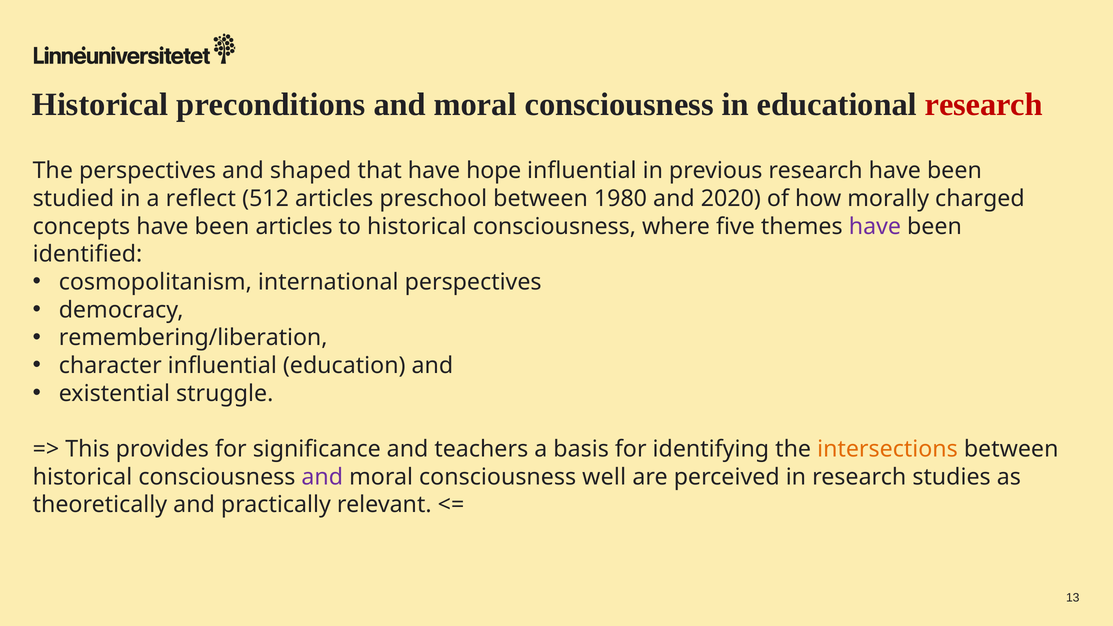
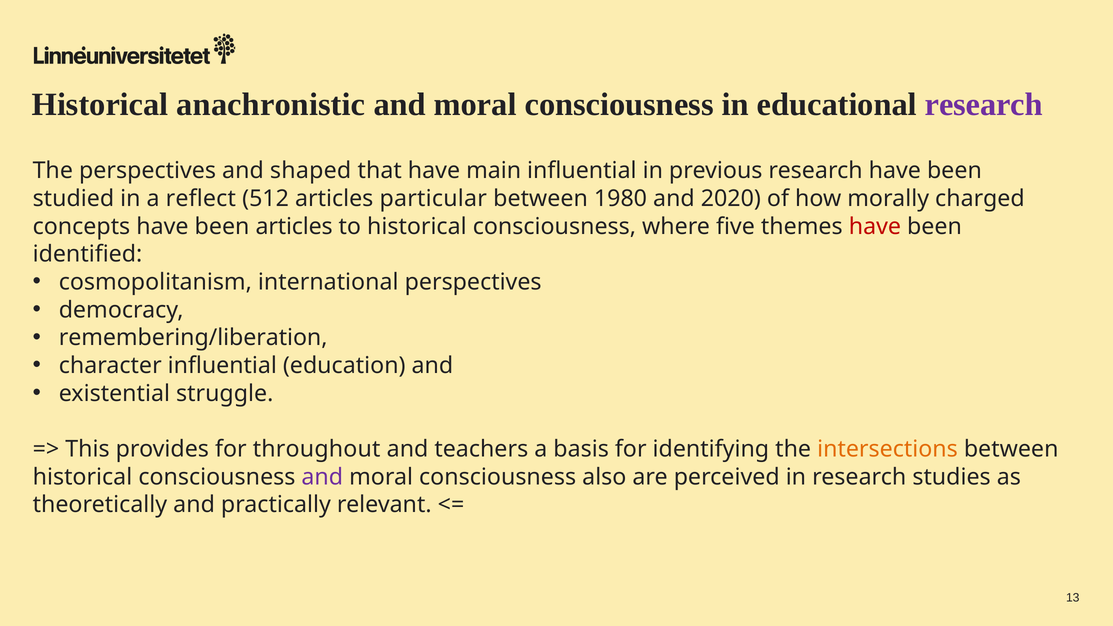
preconditions: preconditions -> anachronistic
research at (984, 104) colour: red -> purple
hope: hope -> main
preschool: preschool -> particular
have at (875, 226) colour: purple -> red
significance: significance -> throughout
well: well -> also
